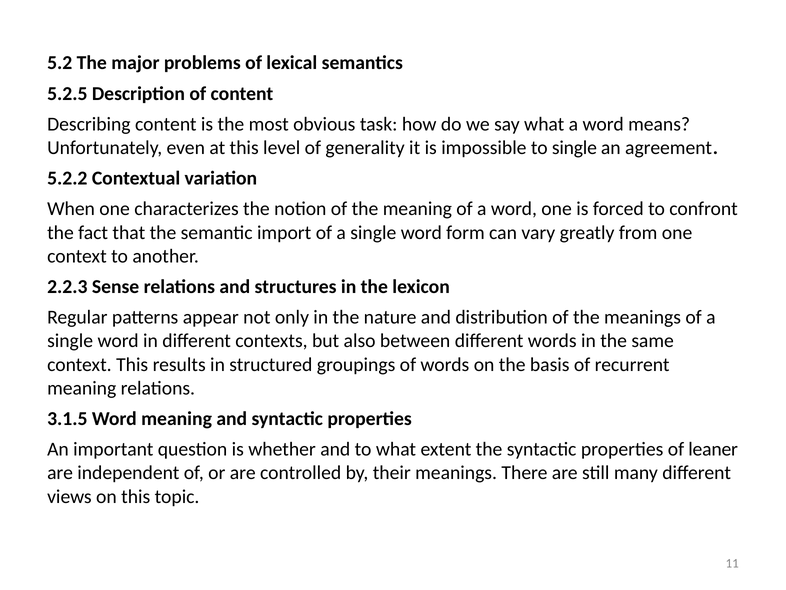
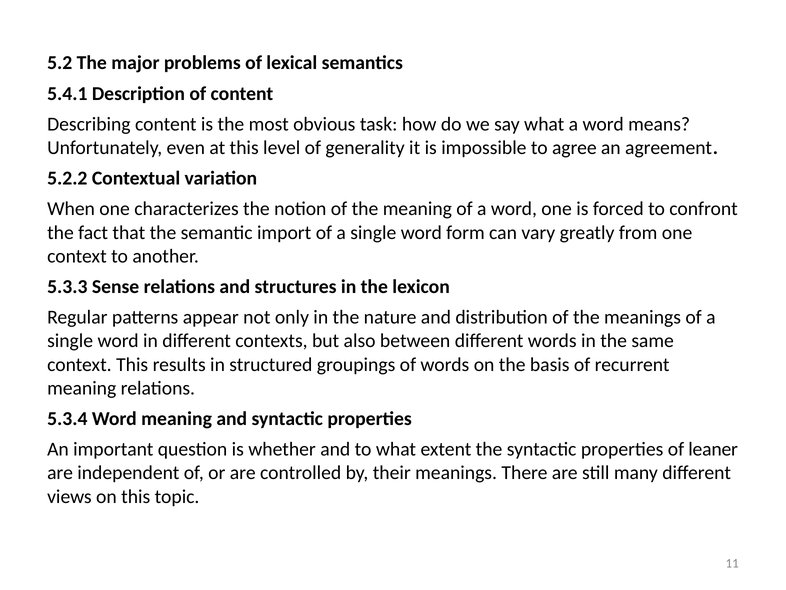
5.2.5: 5.2.5 -> 5.4.1
to single: single -> agree
2.2.3: 2.2.3 -> 5.3.3
3.1.5: 3.1.5 -> 5.3.4
